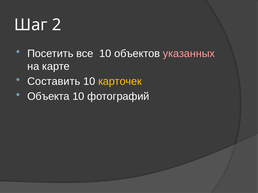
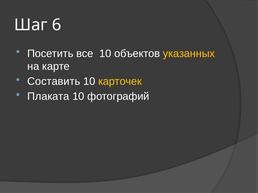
2: 2 -> 6
указанных colour: pink -> yellow
Объекта: Объекта -> Плаката
